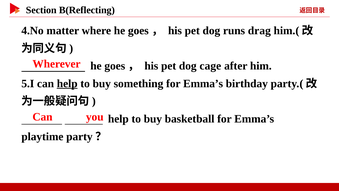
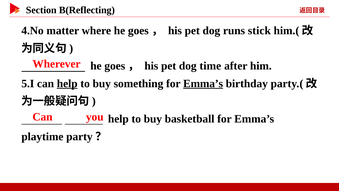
drag: drag -> stick
cage: cage -> time
Emma’s at (203, 83) underline: none -> present
